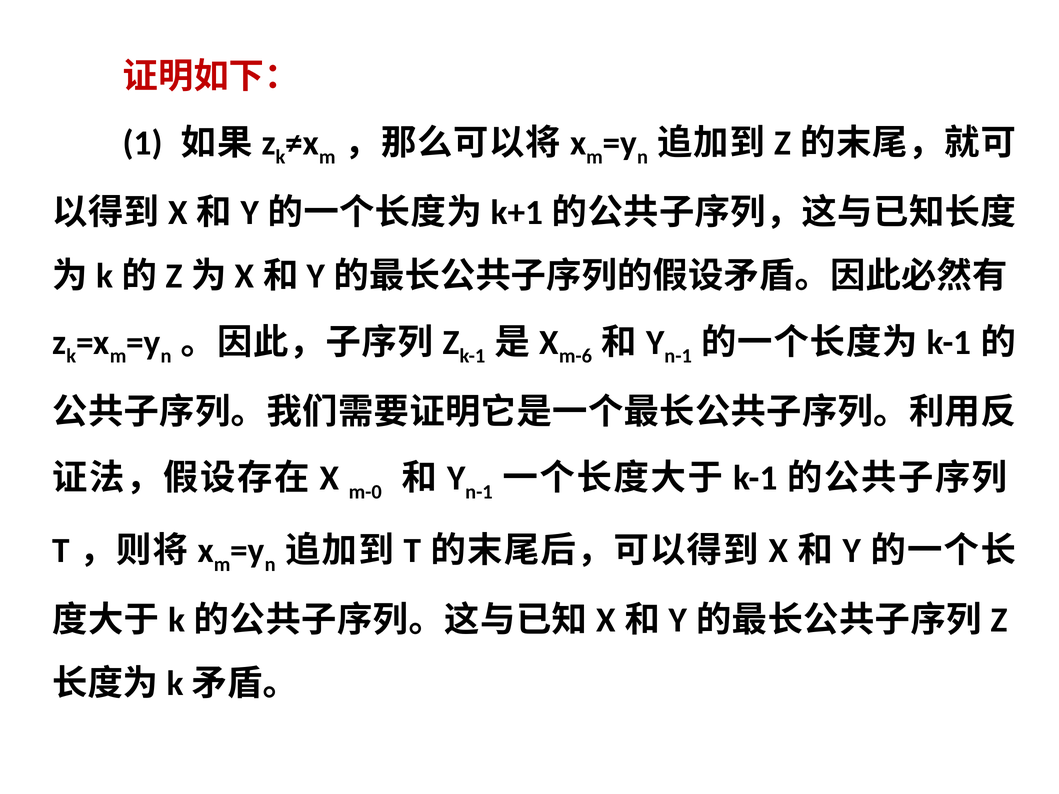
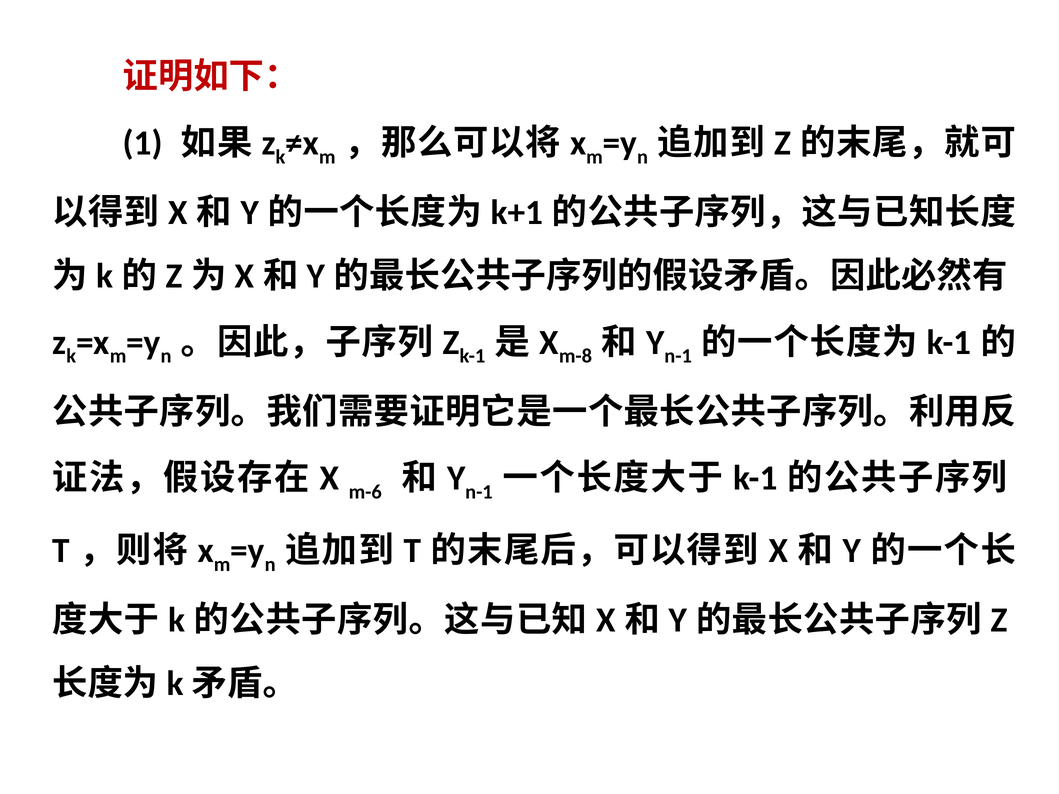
m-6: m-6 -> m-8
m-0: m-0 -> m-6
